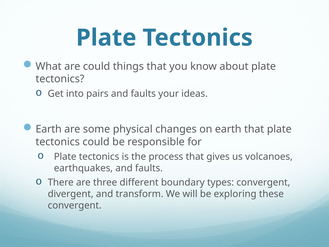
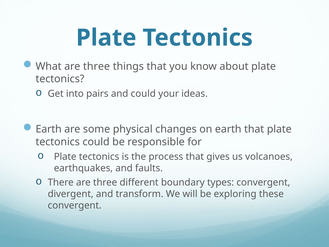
What are could: could -> three
pairs and faults: faults -> could
